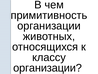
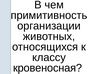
организации at (48, 67): организации -> кровеносная
